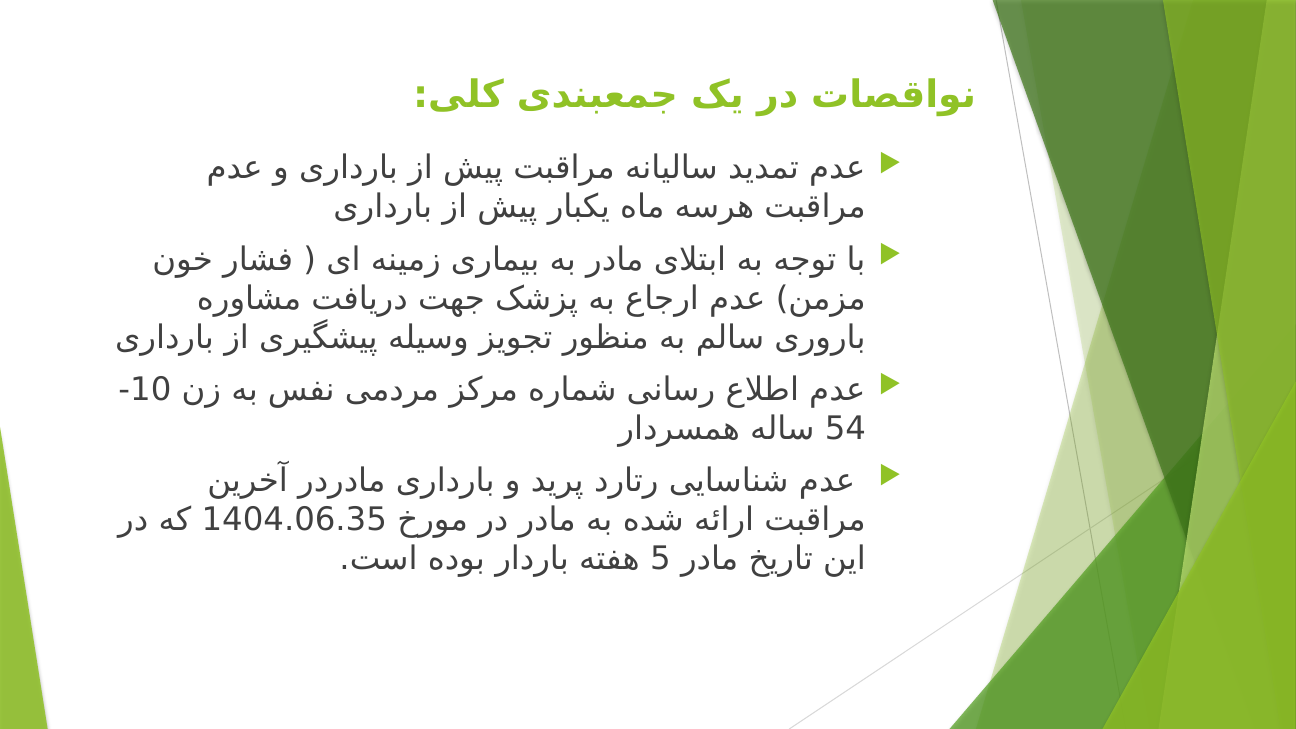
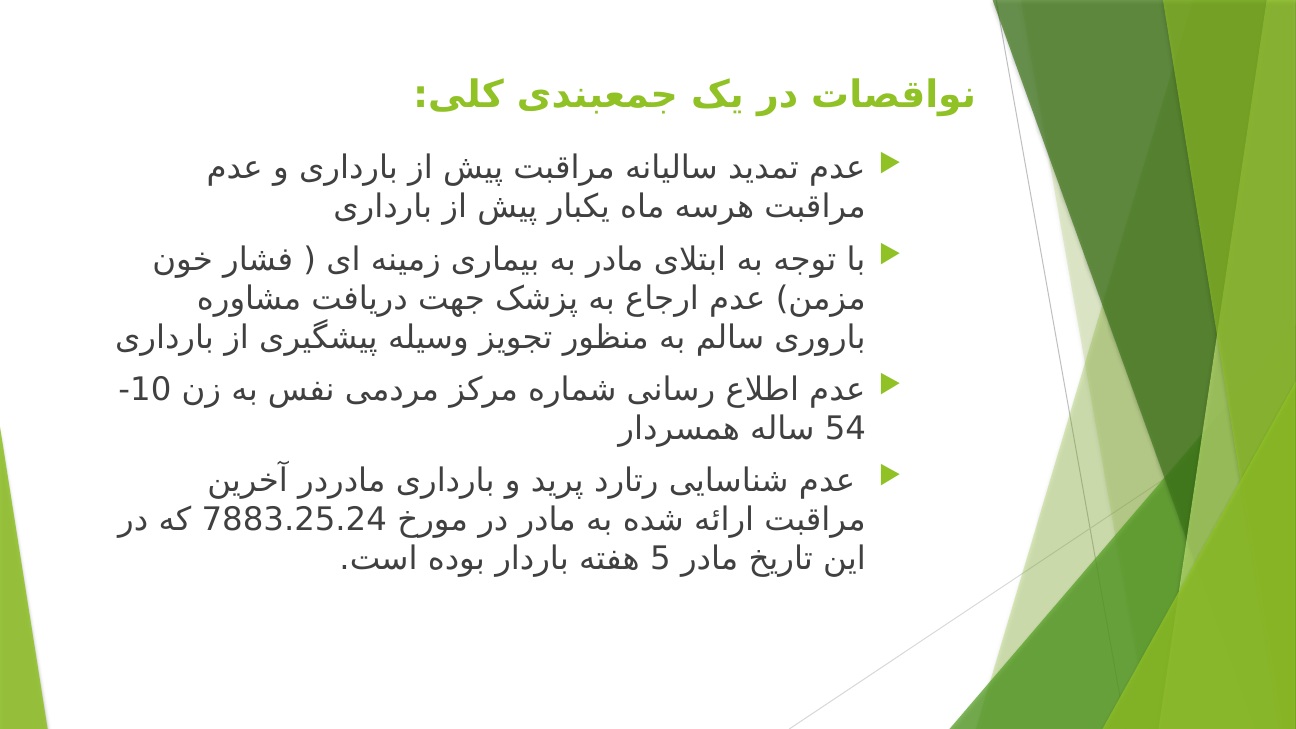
1404.06.35: 1404.06.35 -> 7883.25.24
